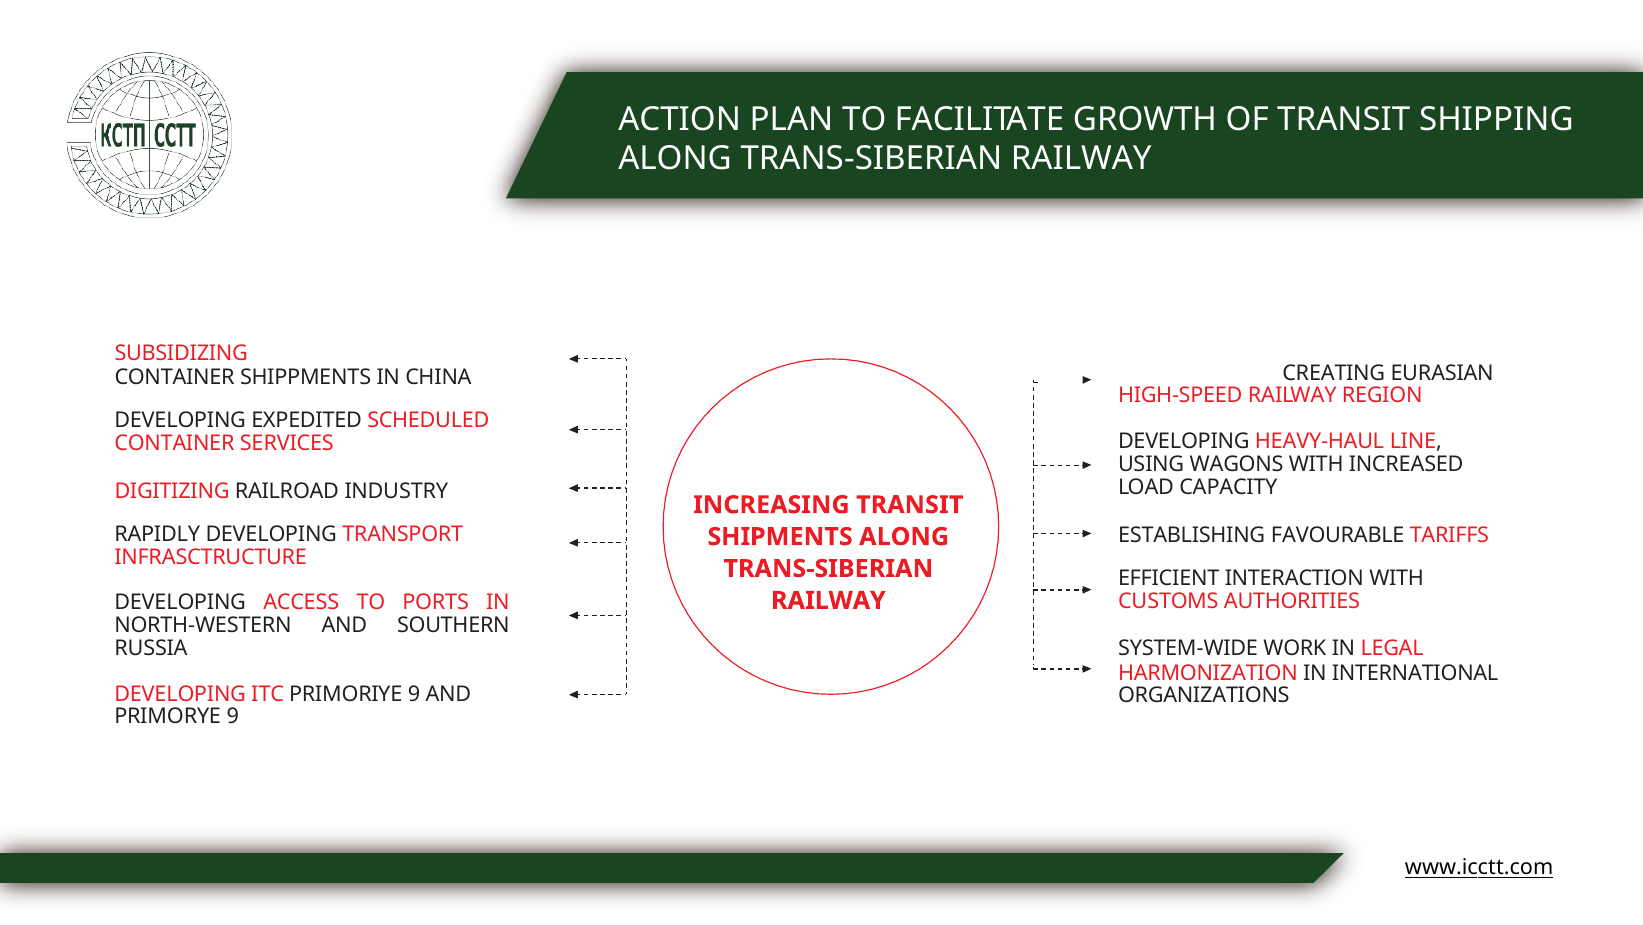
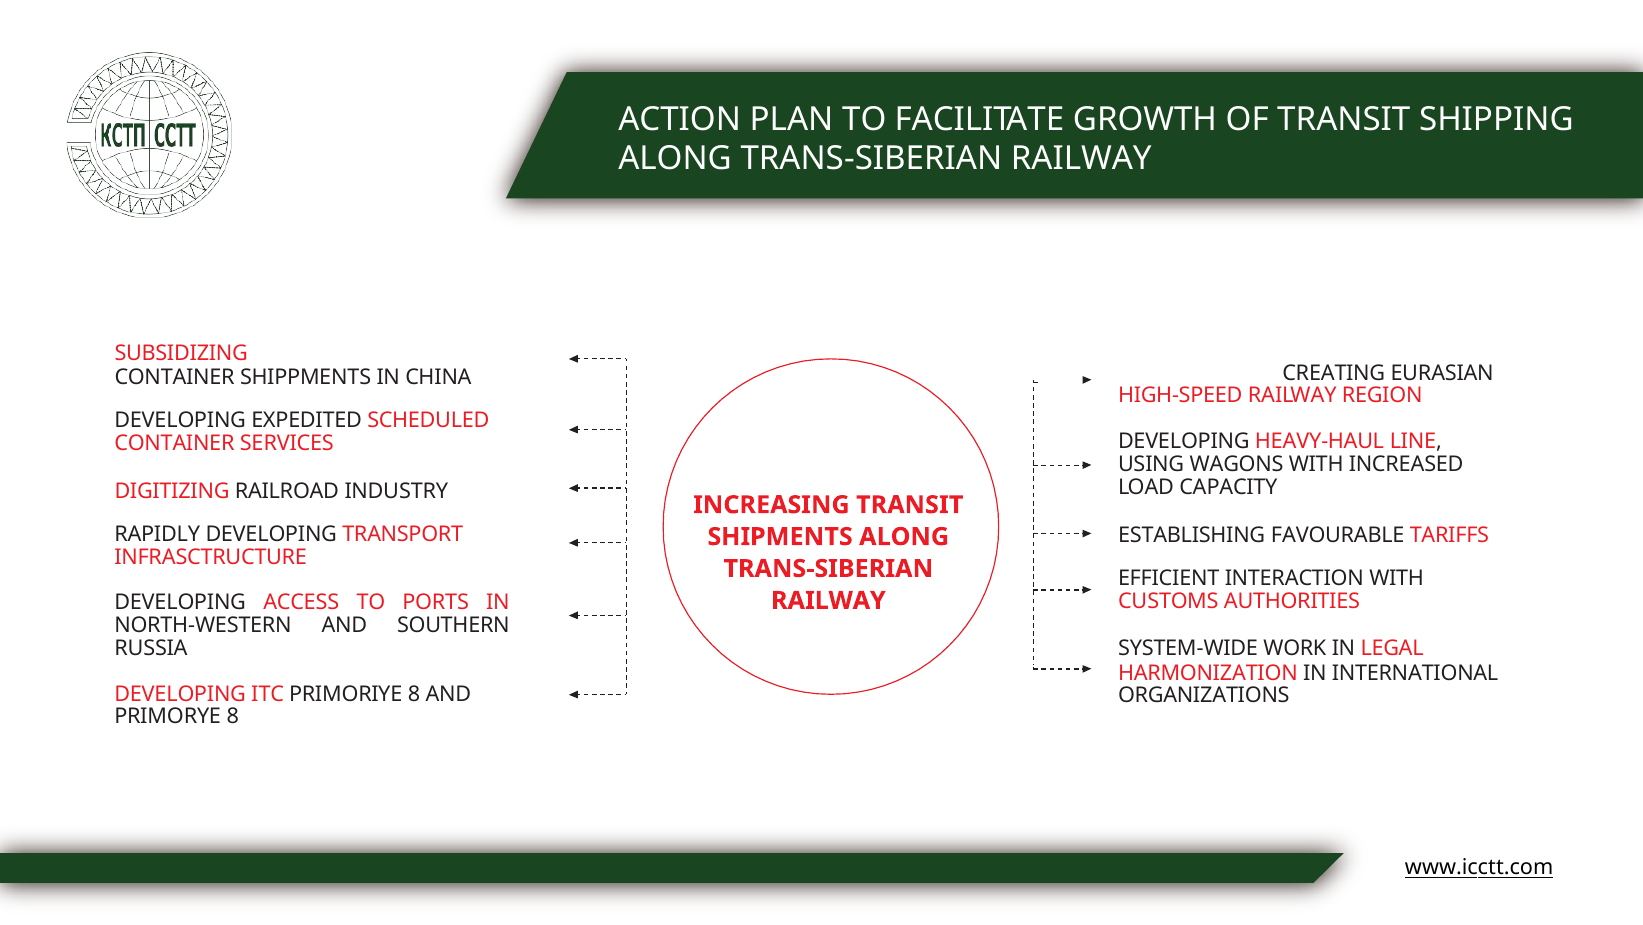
PRIMORIYE 9: 9 -> 8
PRIMORYE 9: 9 -> 8
